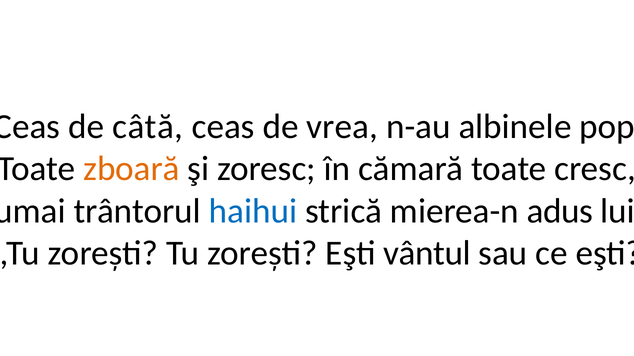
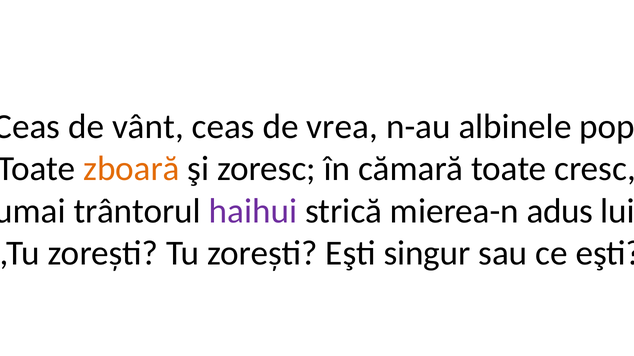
câtă: câtă -> vânt
haihui colour: blue -> purple
vântul: vântul -> singur
